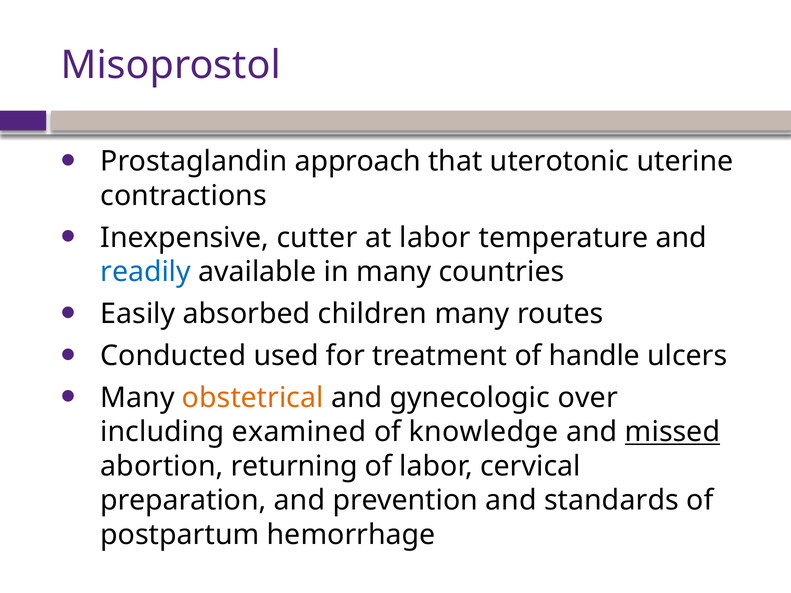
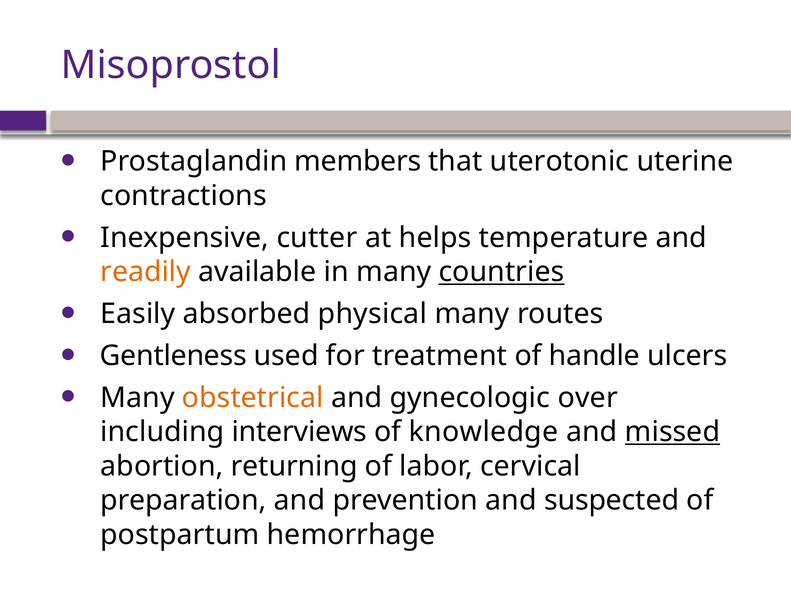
approach: approach -> members
at labor: labor -> helps
readily colour: blue -> orange
countries underline: none -> present
children: children -> physical
Conducted: Conducted -> Gentleness
examined: examined -> interviews
standards: standards -> suspected
